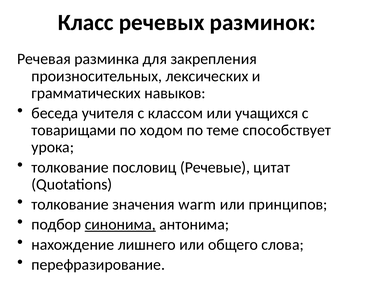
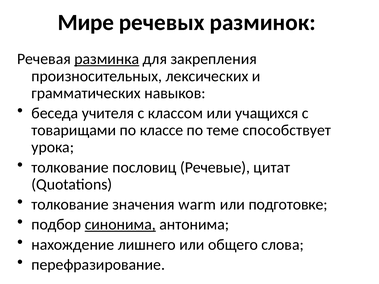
Класс: Класс -> Мире
разминка underline: none -> present
ходом: ходом -> классе
принципов: принципов -> подготовке
